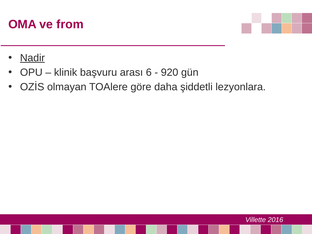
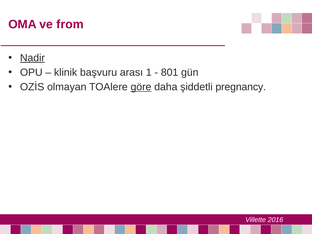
6: 6 -> 1
920: 920 -> 801
göre underline: none -> present
lezyonlara: lezyonlara -> pregnancy
